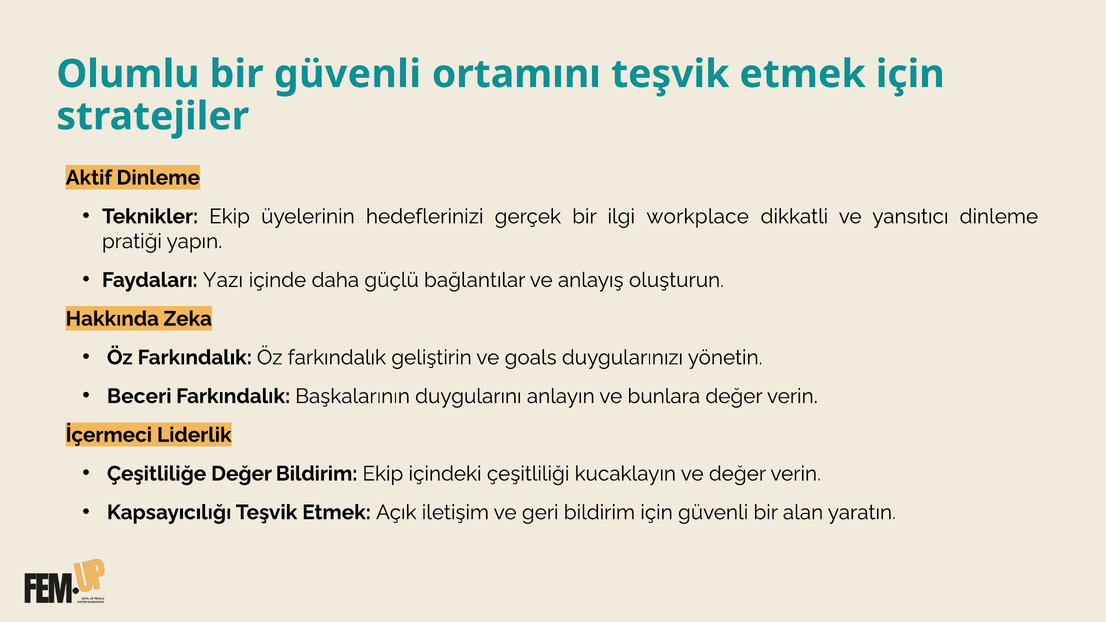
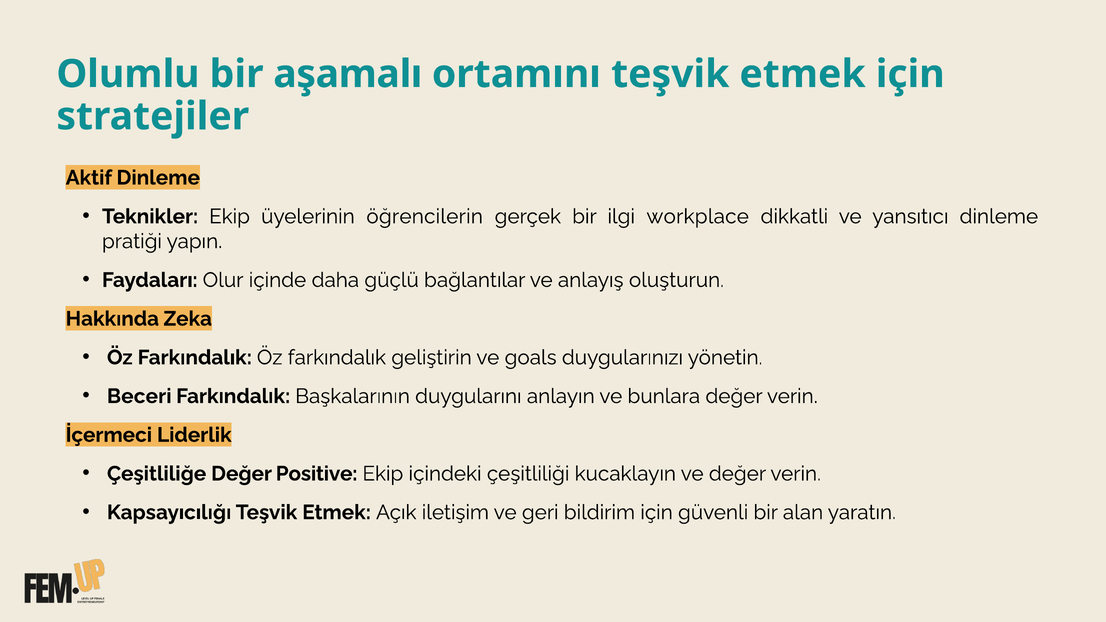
bir güvenli: güvenli -> aşamalı
hedeflerinizi: hedeflerinizi -> öğrencilerin
Yazı: Yazı -> Olur
Değer Bildirim: Bildirim -> Positive
